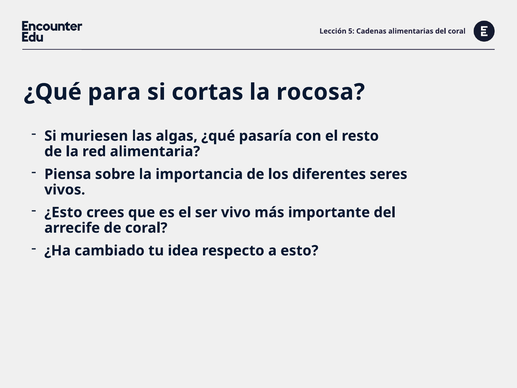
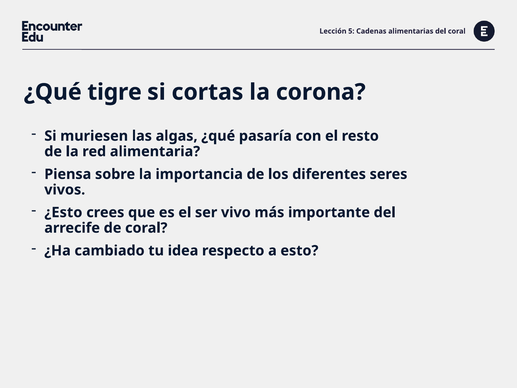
para: para -> tigre
rocosa: rocosa -> corona
